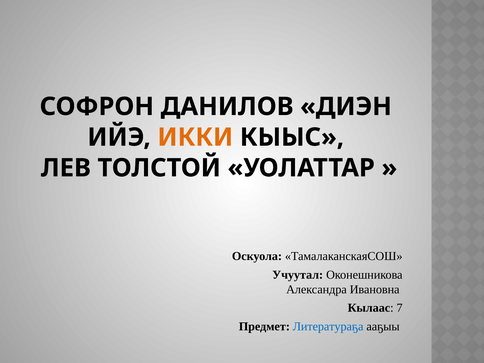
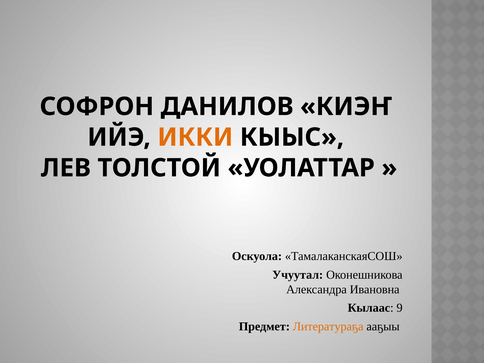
ДИЭН: ДИЭН -> КИЭҤ
7: 7 -> 9
Литератураҕа colour: blue -> orange
